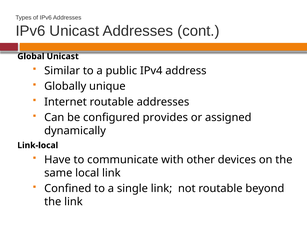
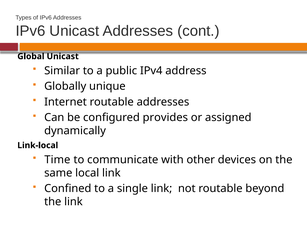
Have: Have -> Time
